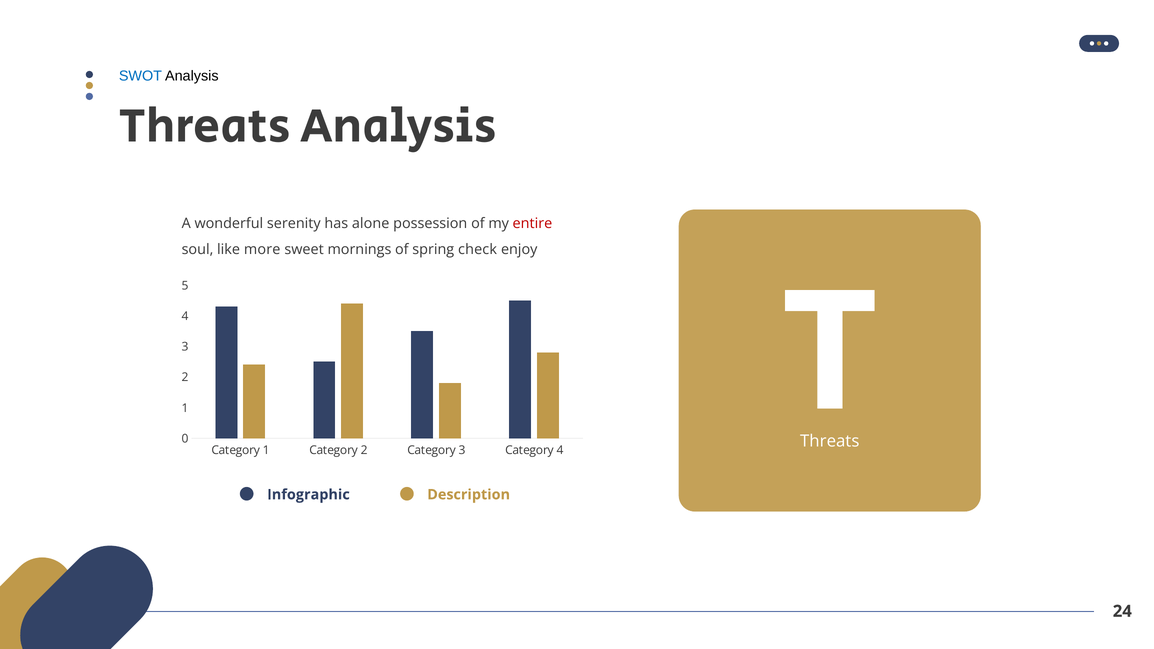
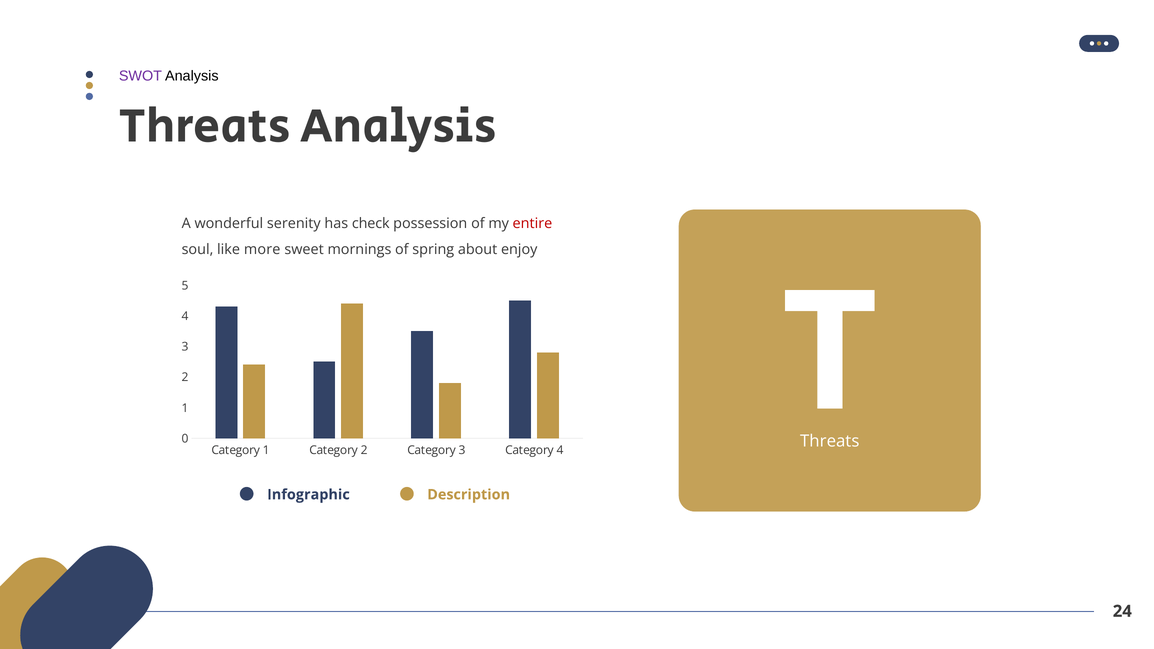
SWOT colour: blue -> purple
alone: alone -> check
check: check -> about
